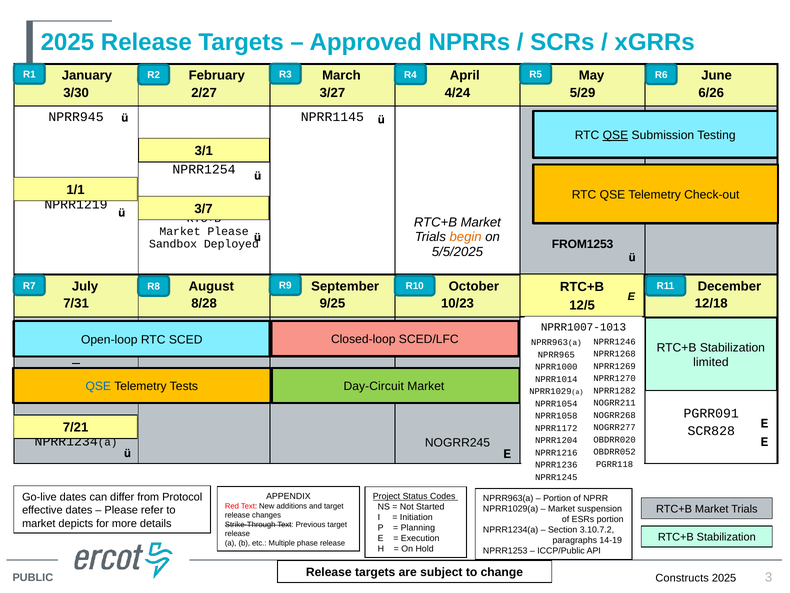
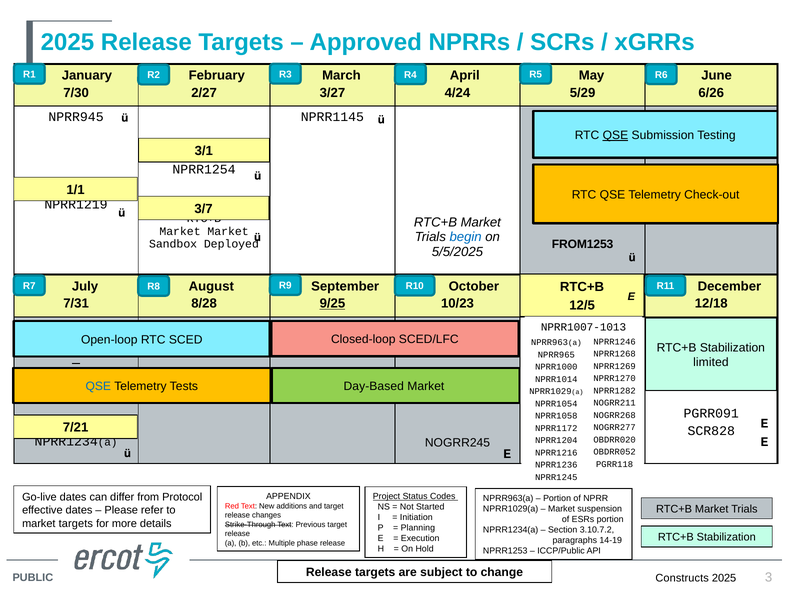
3/30: 3/30 -> 7/30
Market Please: Please -> Market
begin colour: orange -> blue
9/25 underline: none -> present
Day-Circuit: Day-Circuit -> Day-Based
market depicts: depicts -> targets
